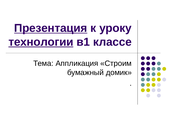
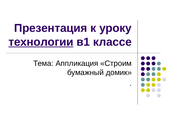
Презентация underline: present -> none
